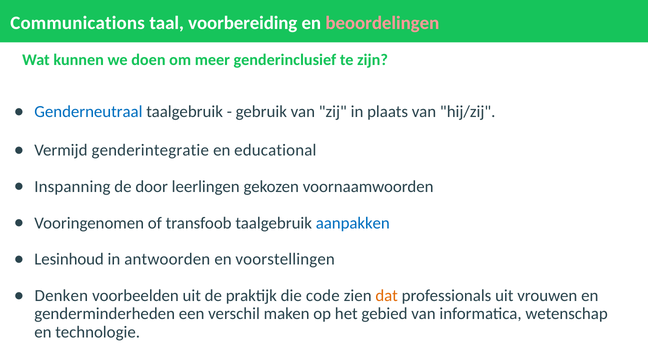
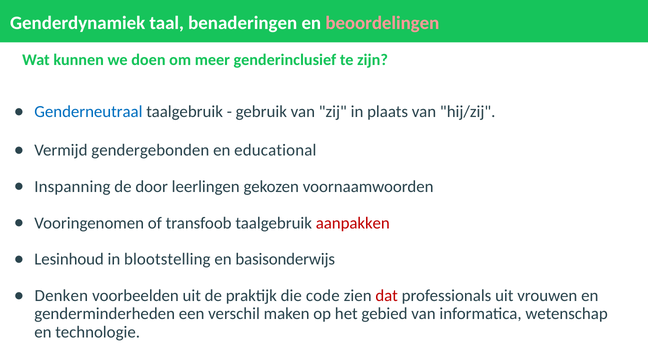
Communications: Communications -> Genderdynamiek
voorbereiding: voorbereiding -> benaderingen
genderintegratie: genderintegratie -> gendergebonden
aanpakken colour: blue -> red
antwoorden: antwoorden -> blootstelling
voorstellingen: voorstellingen -> basisonderwijs
dat colour: orange -> red
